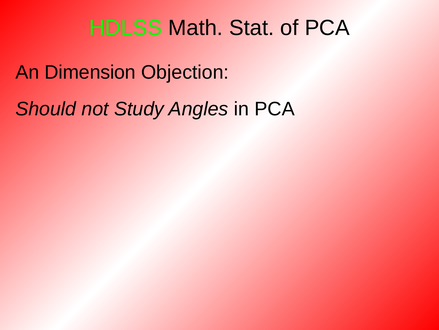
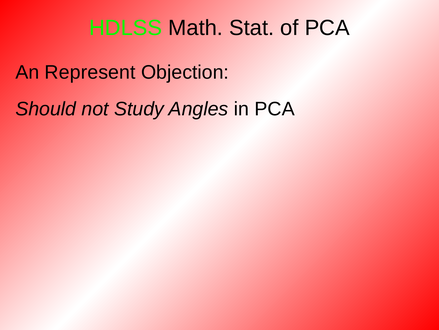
Dimension: Dimension -> Represent
